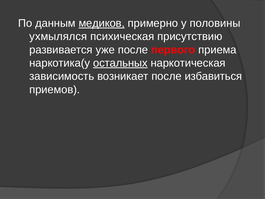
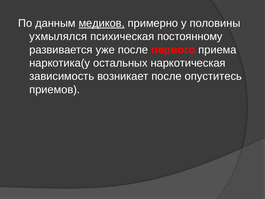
присутствию: присутствию -> постоянному
остальных underline: present -> none
избавиться: избавиться -> опуститесь
